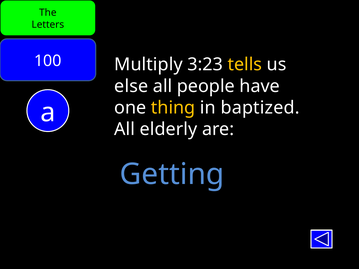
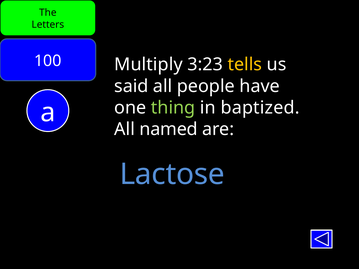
else: else -> said
thing colour: yellow -> light green
elderly: elderly -> named
Getting: Getting -> Lactose
